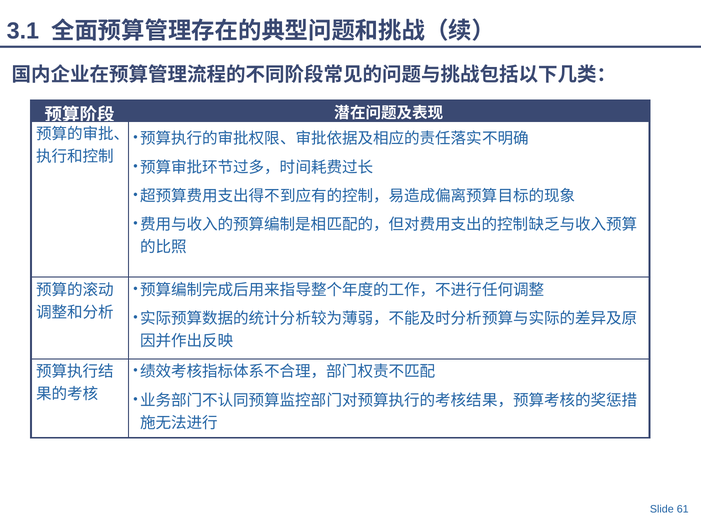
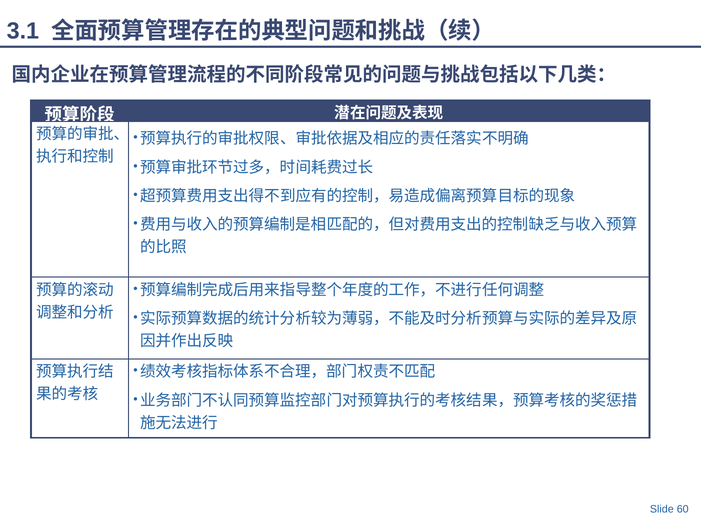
61: 61 -> 60
